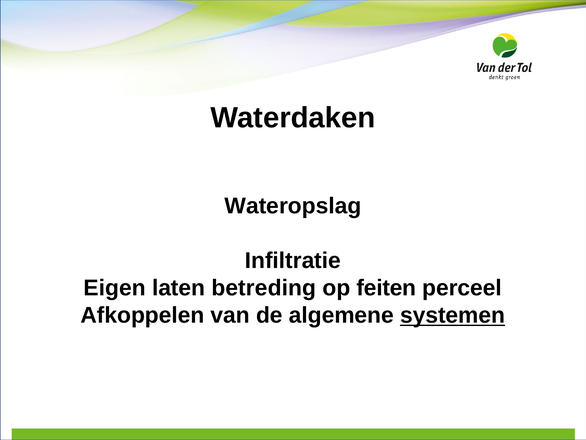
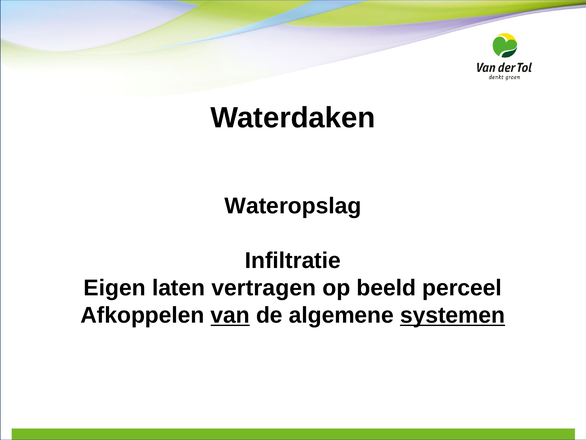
betreding: betreding -> vertragen
feiten: feiten -> beeld
van underline: none -> present
